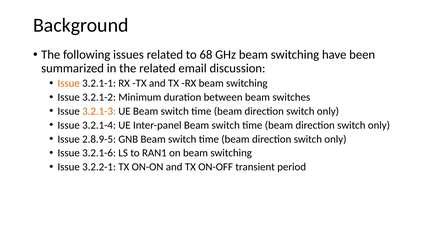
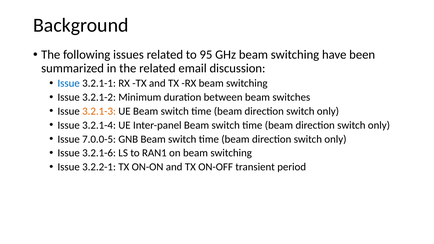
68: 68 -> 95
Issue at (69, 83) colour: orange -> blue
2.8.9-5: 2.8.9-5 -> 7.0.0-5
